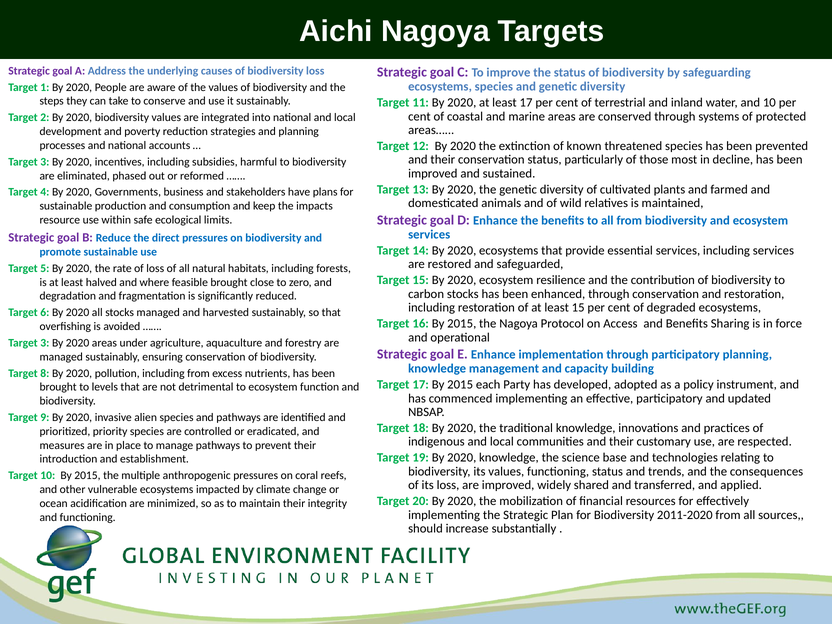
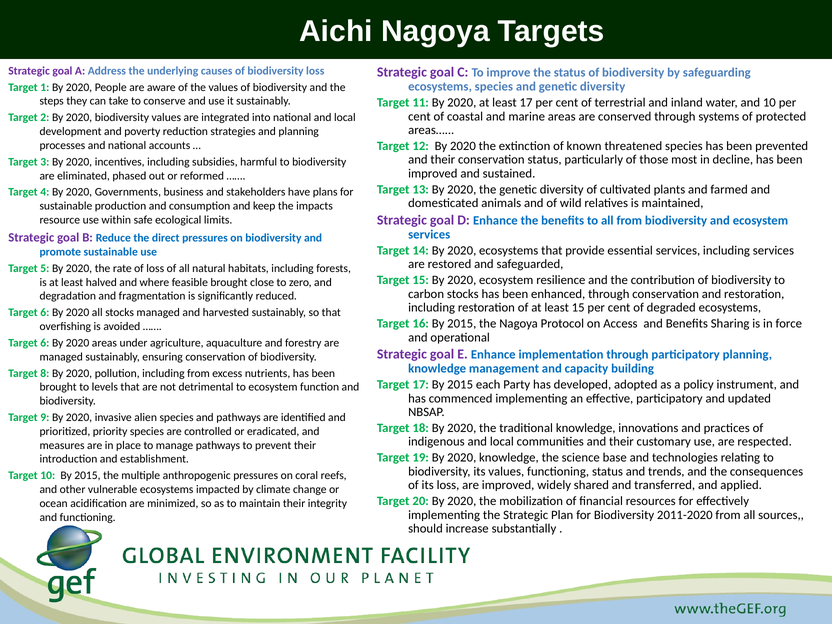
3 at (45, 343): 3 -> 6
